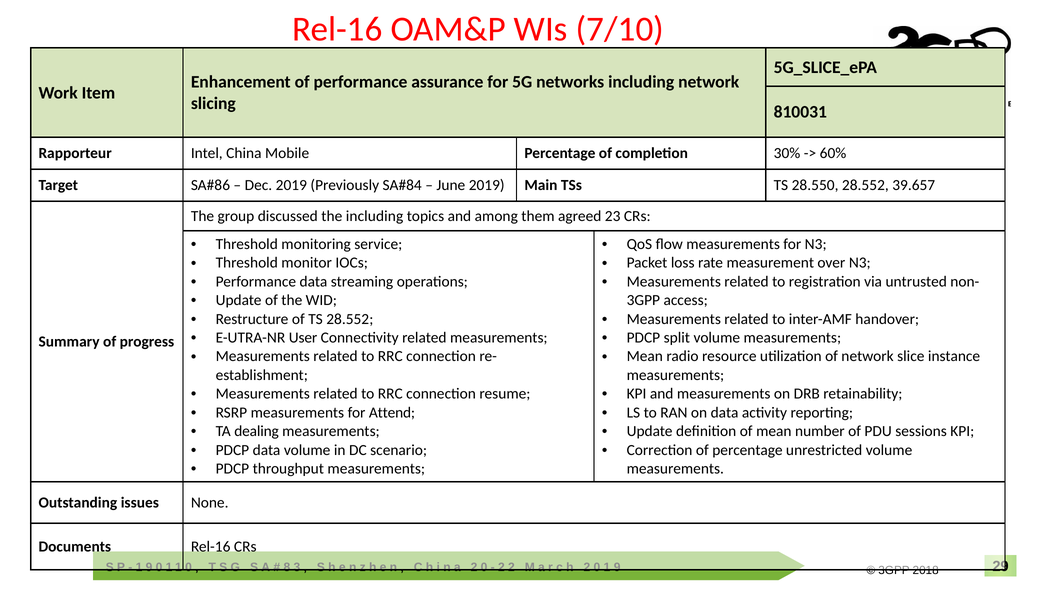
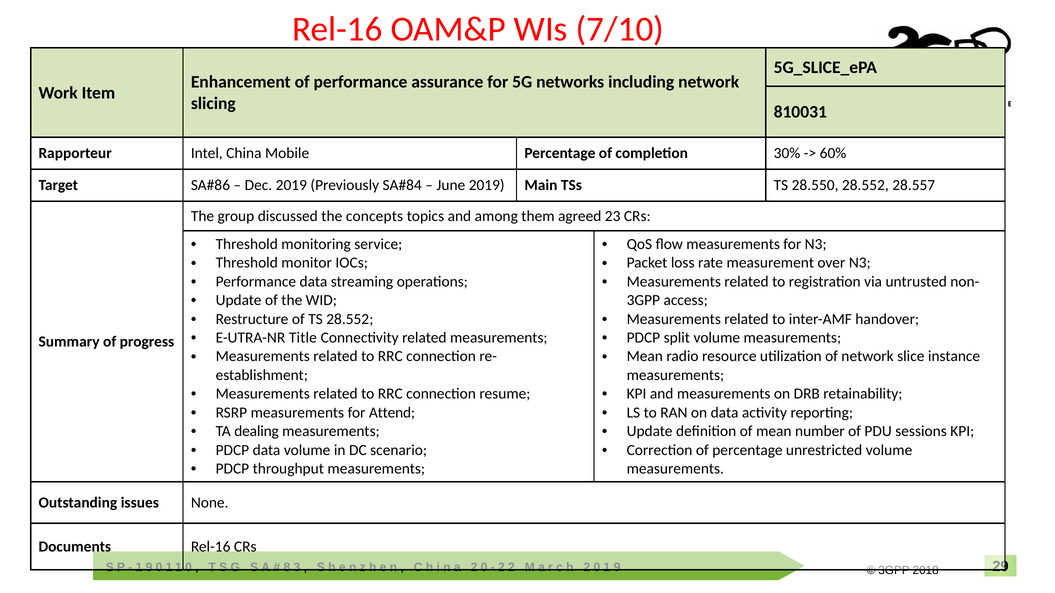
39.657: 39.657 -> 28.557
the including: including -> concepts
User: User -> Title
